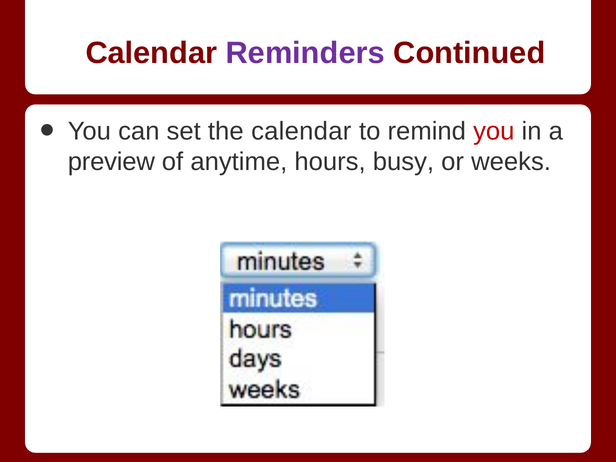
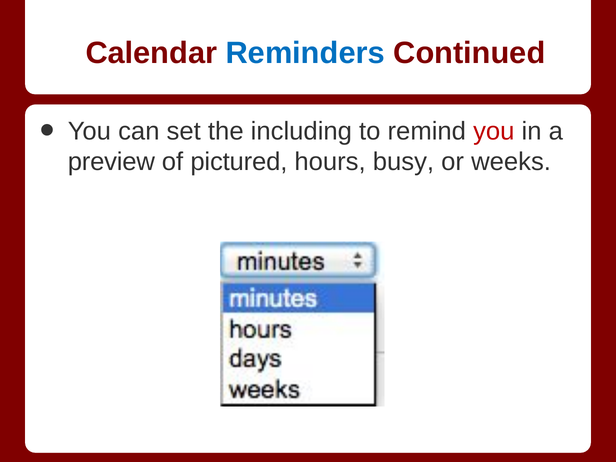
Reminders colour: purple -> blue
the calendar: calendar -> including
anytime: anytime -> pictured
